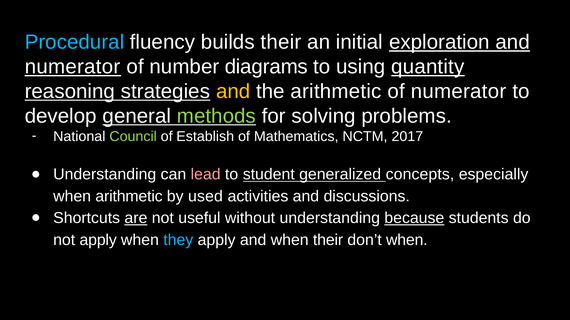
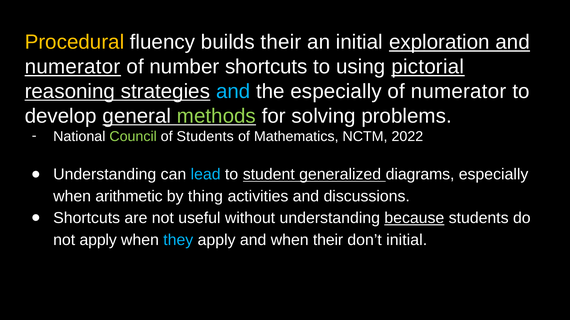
Procedural colour: light blue -> yellow
number diagrams: diagrams -> shortcuts
quantity: quantity -> pictorial
and at (233, 91) colour: yellow -> light blue
the arithmetic: arithmetic -> especially
of Establish: Establish -> Students
2017: 2017 -> 2022
lead colour: pink -> light blue
concepts: concepts -> diagrams
used: used -> thing
are underline: present -> none
don’t when: when -> initial
